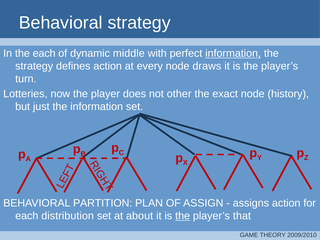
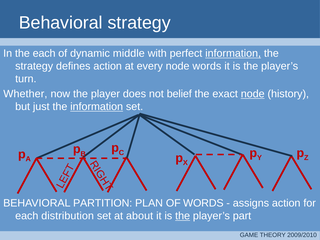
node draws: draws -> words
Lotteries: Lotteries -> Whether
other: other -> belief
node at (253, 94) underline: none -> present
information at (97, 107) underline: none -> present
OF ASSIGN: ASSIGN -> WORDS
that: that -> part
